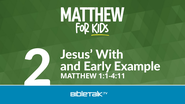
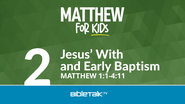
Example: Example -> Baptism
